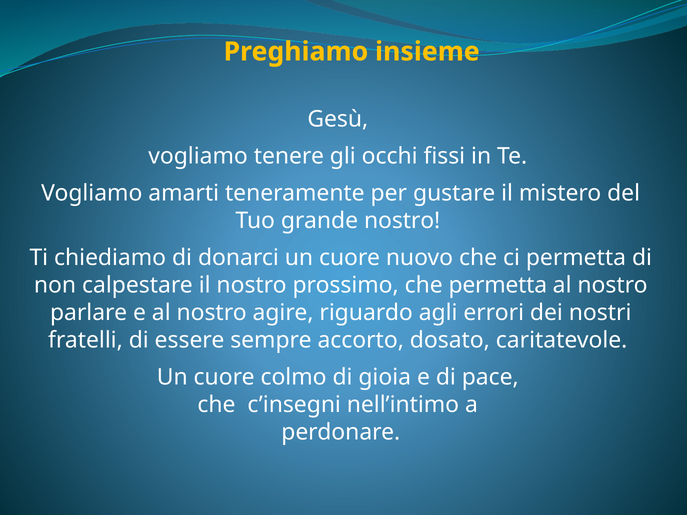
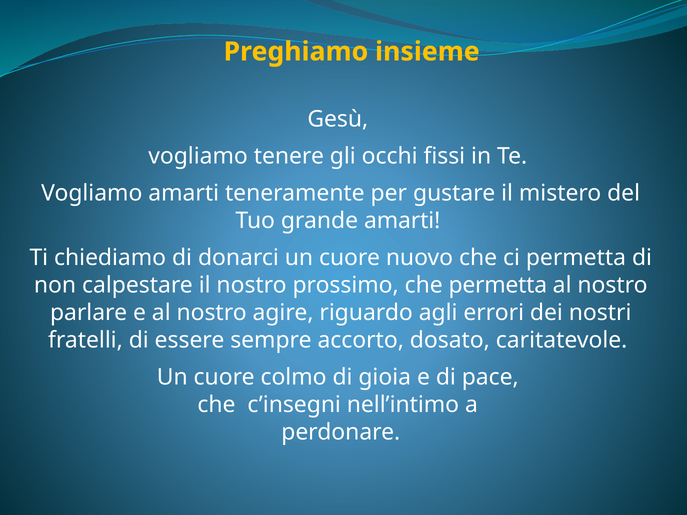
grande nostro: nostro -> amarti
